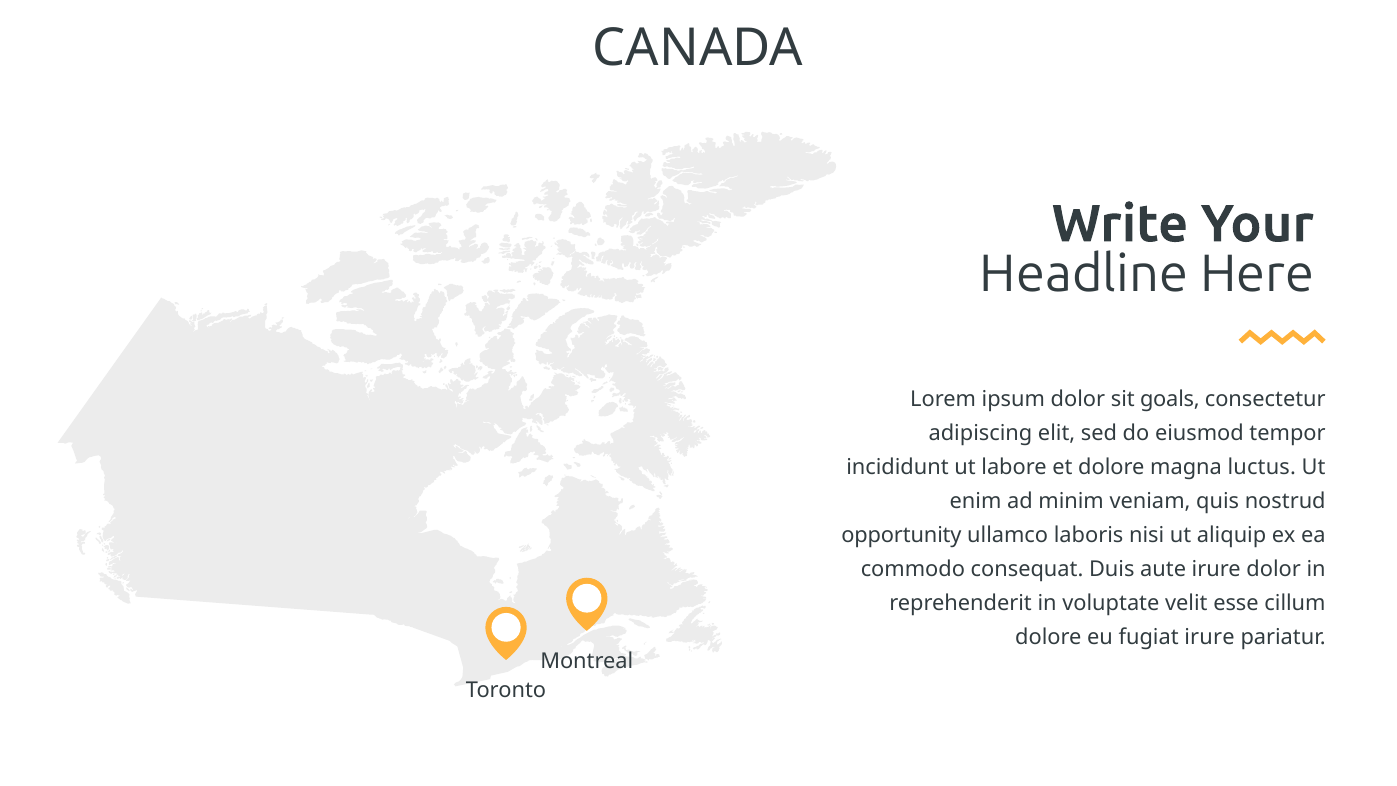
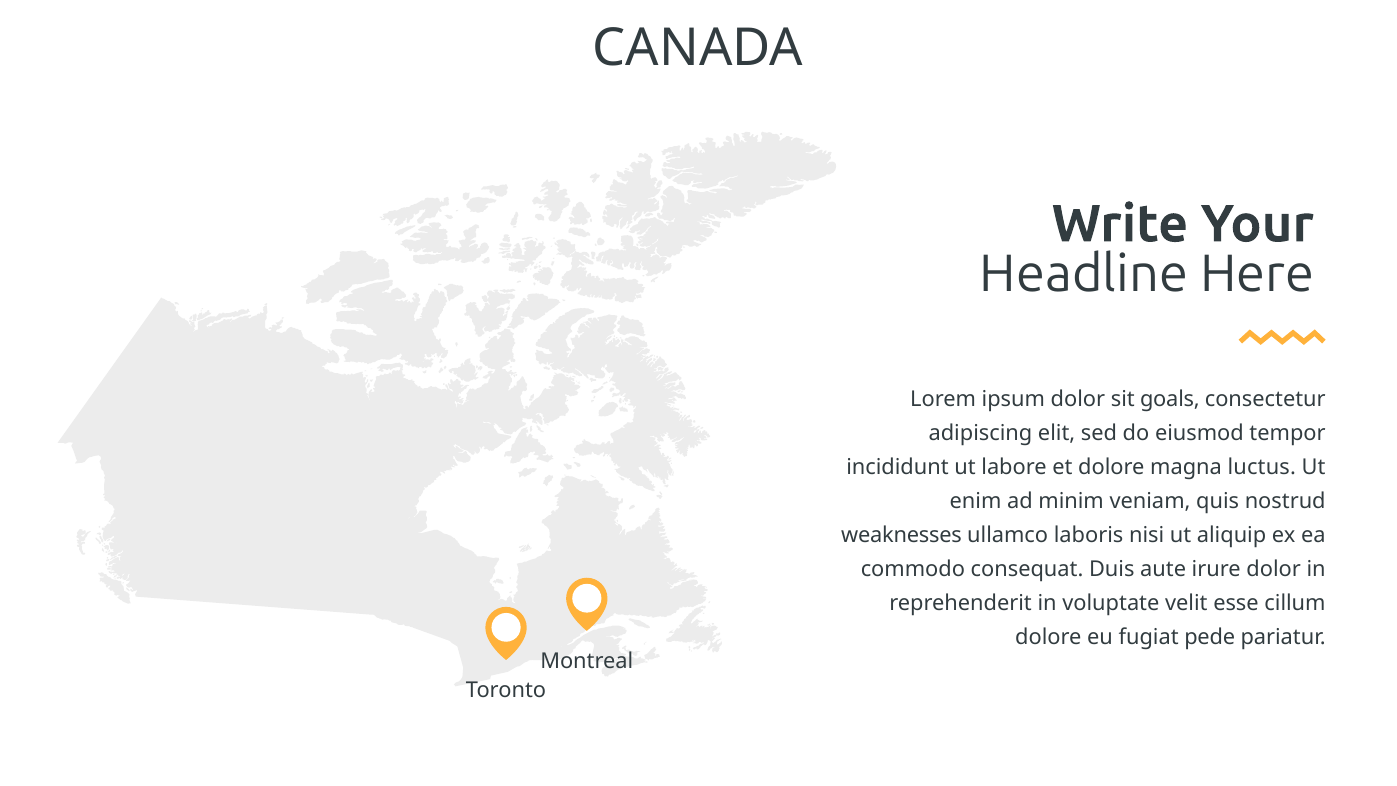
opportunity: opportunity -> weaknesses
fugiat irure: irure -> pede
